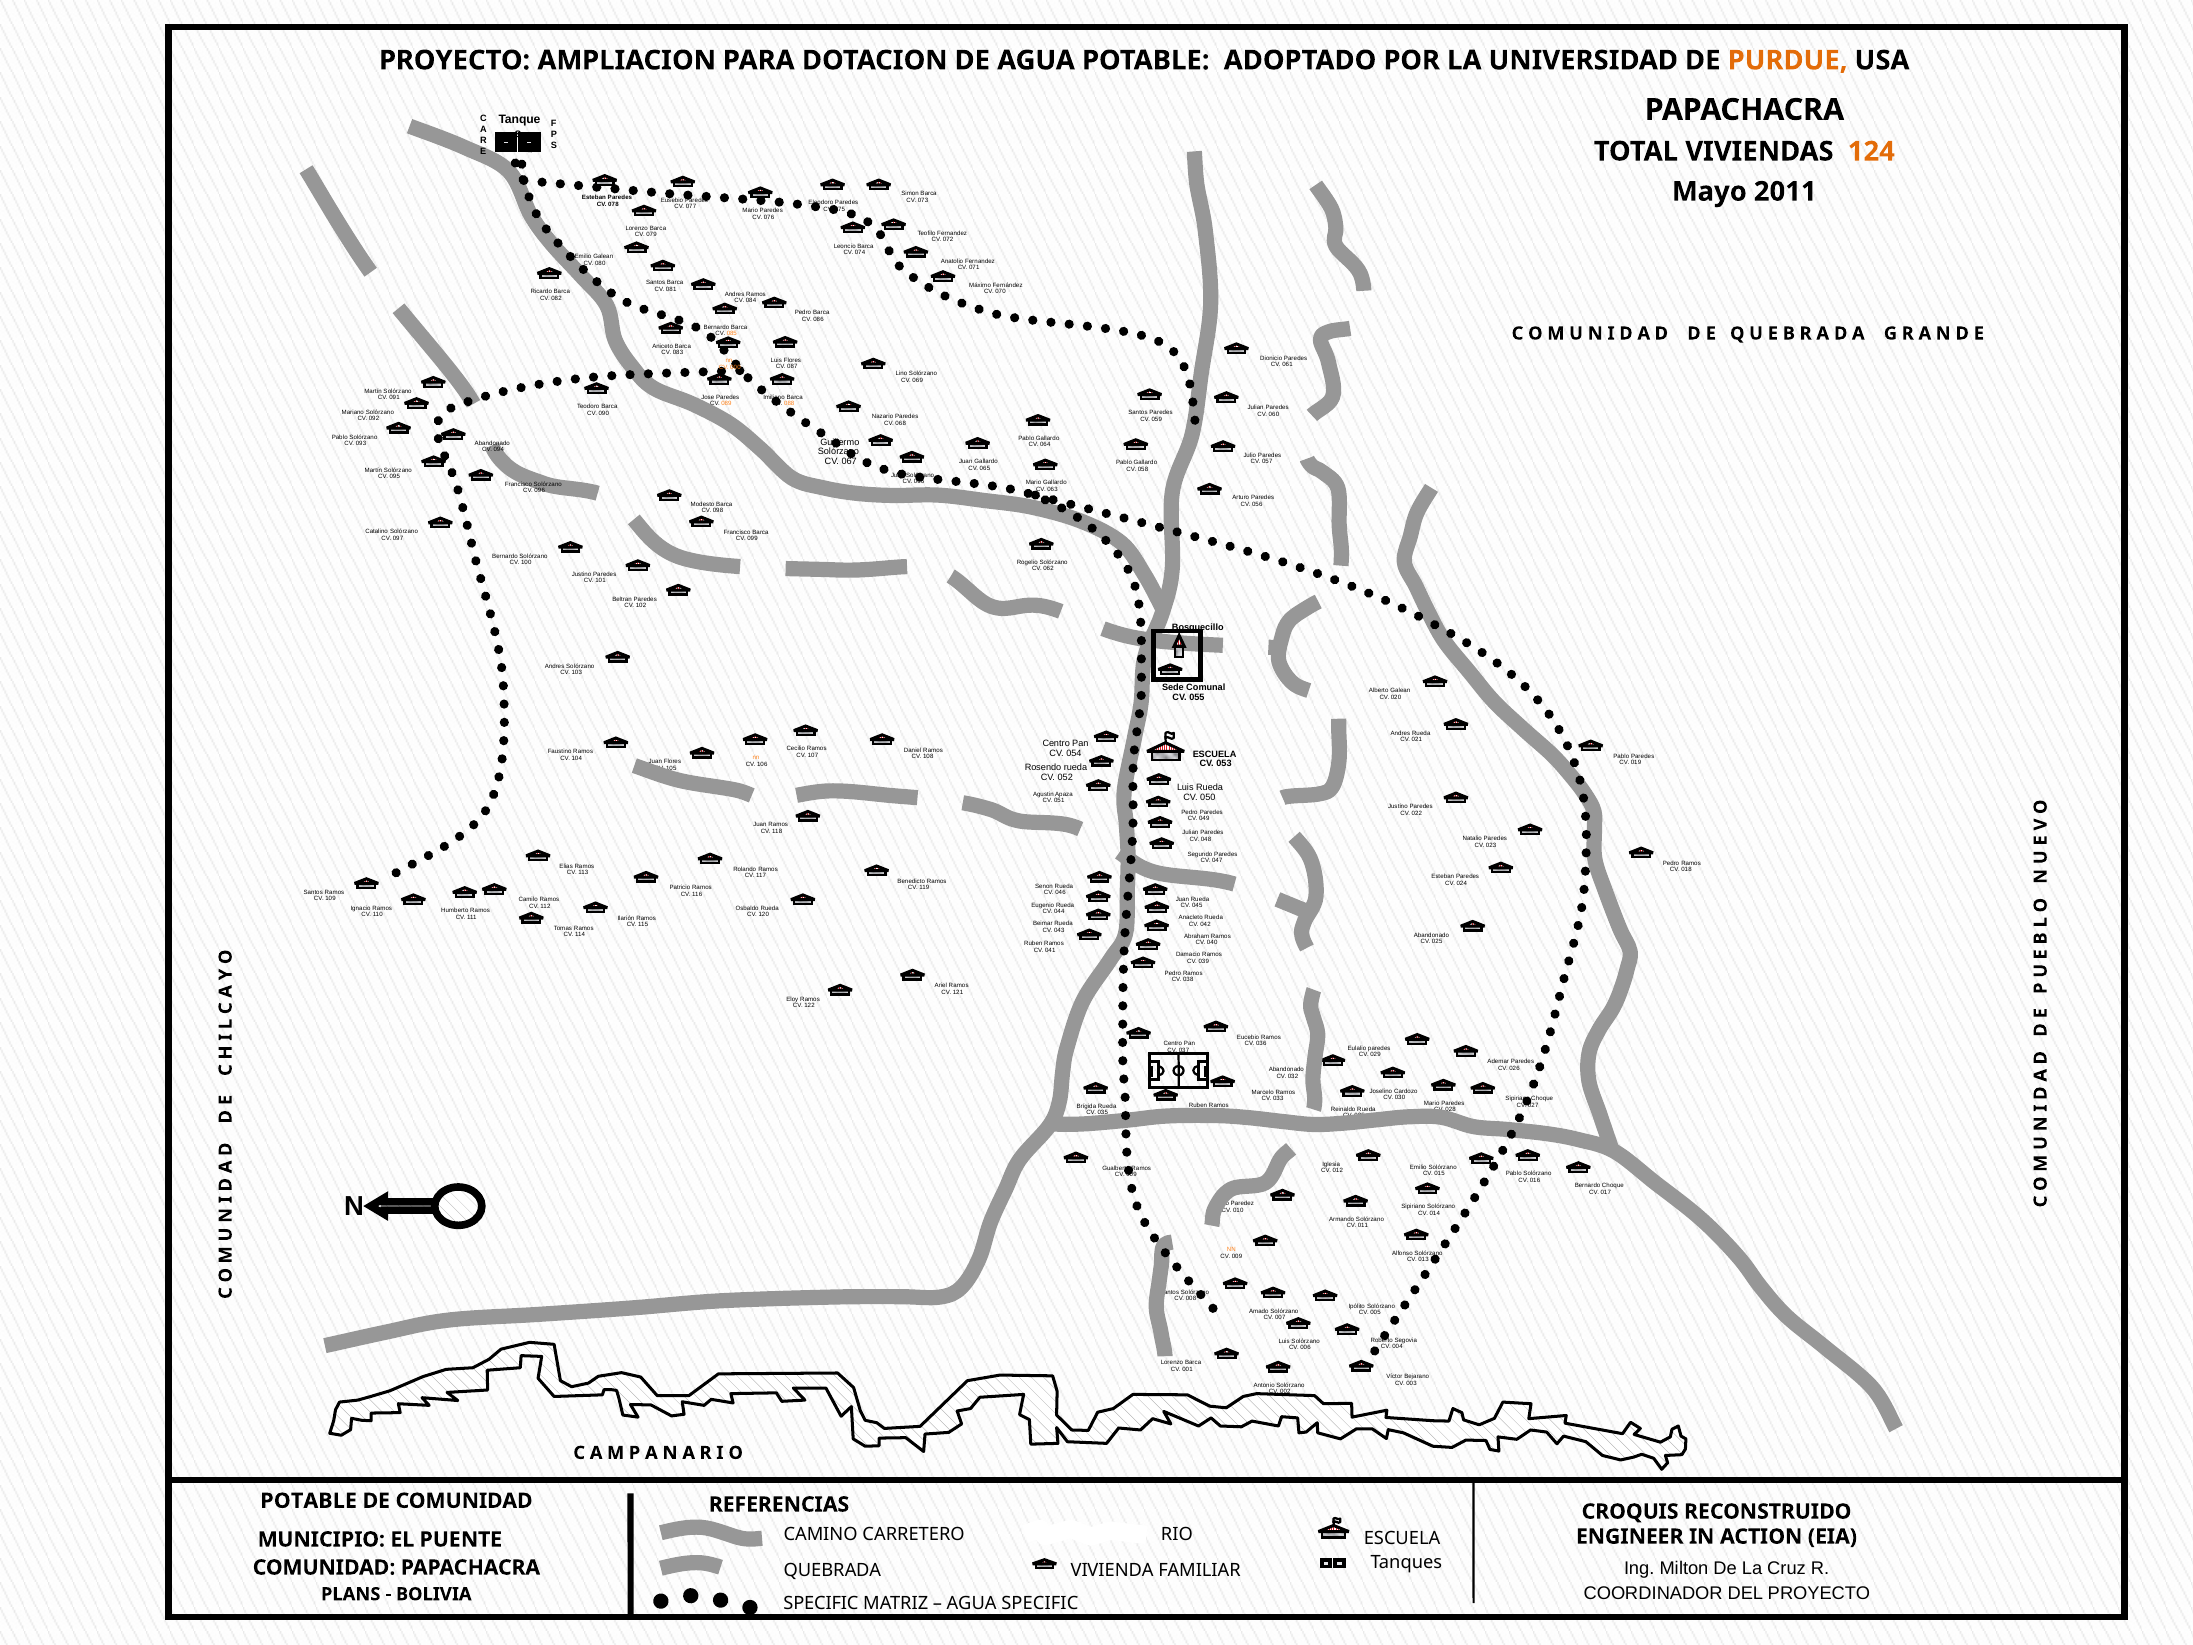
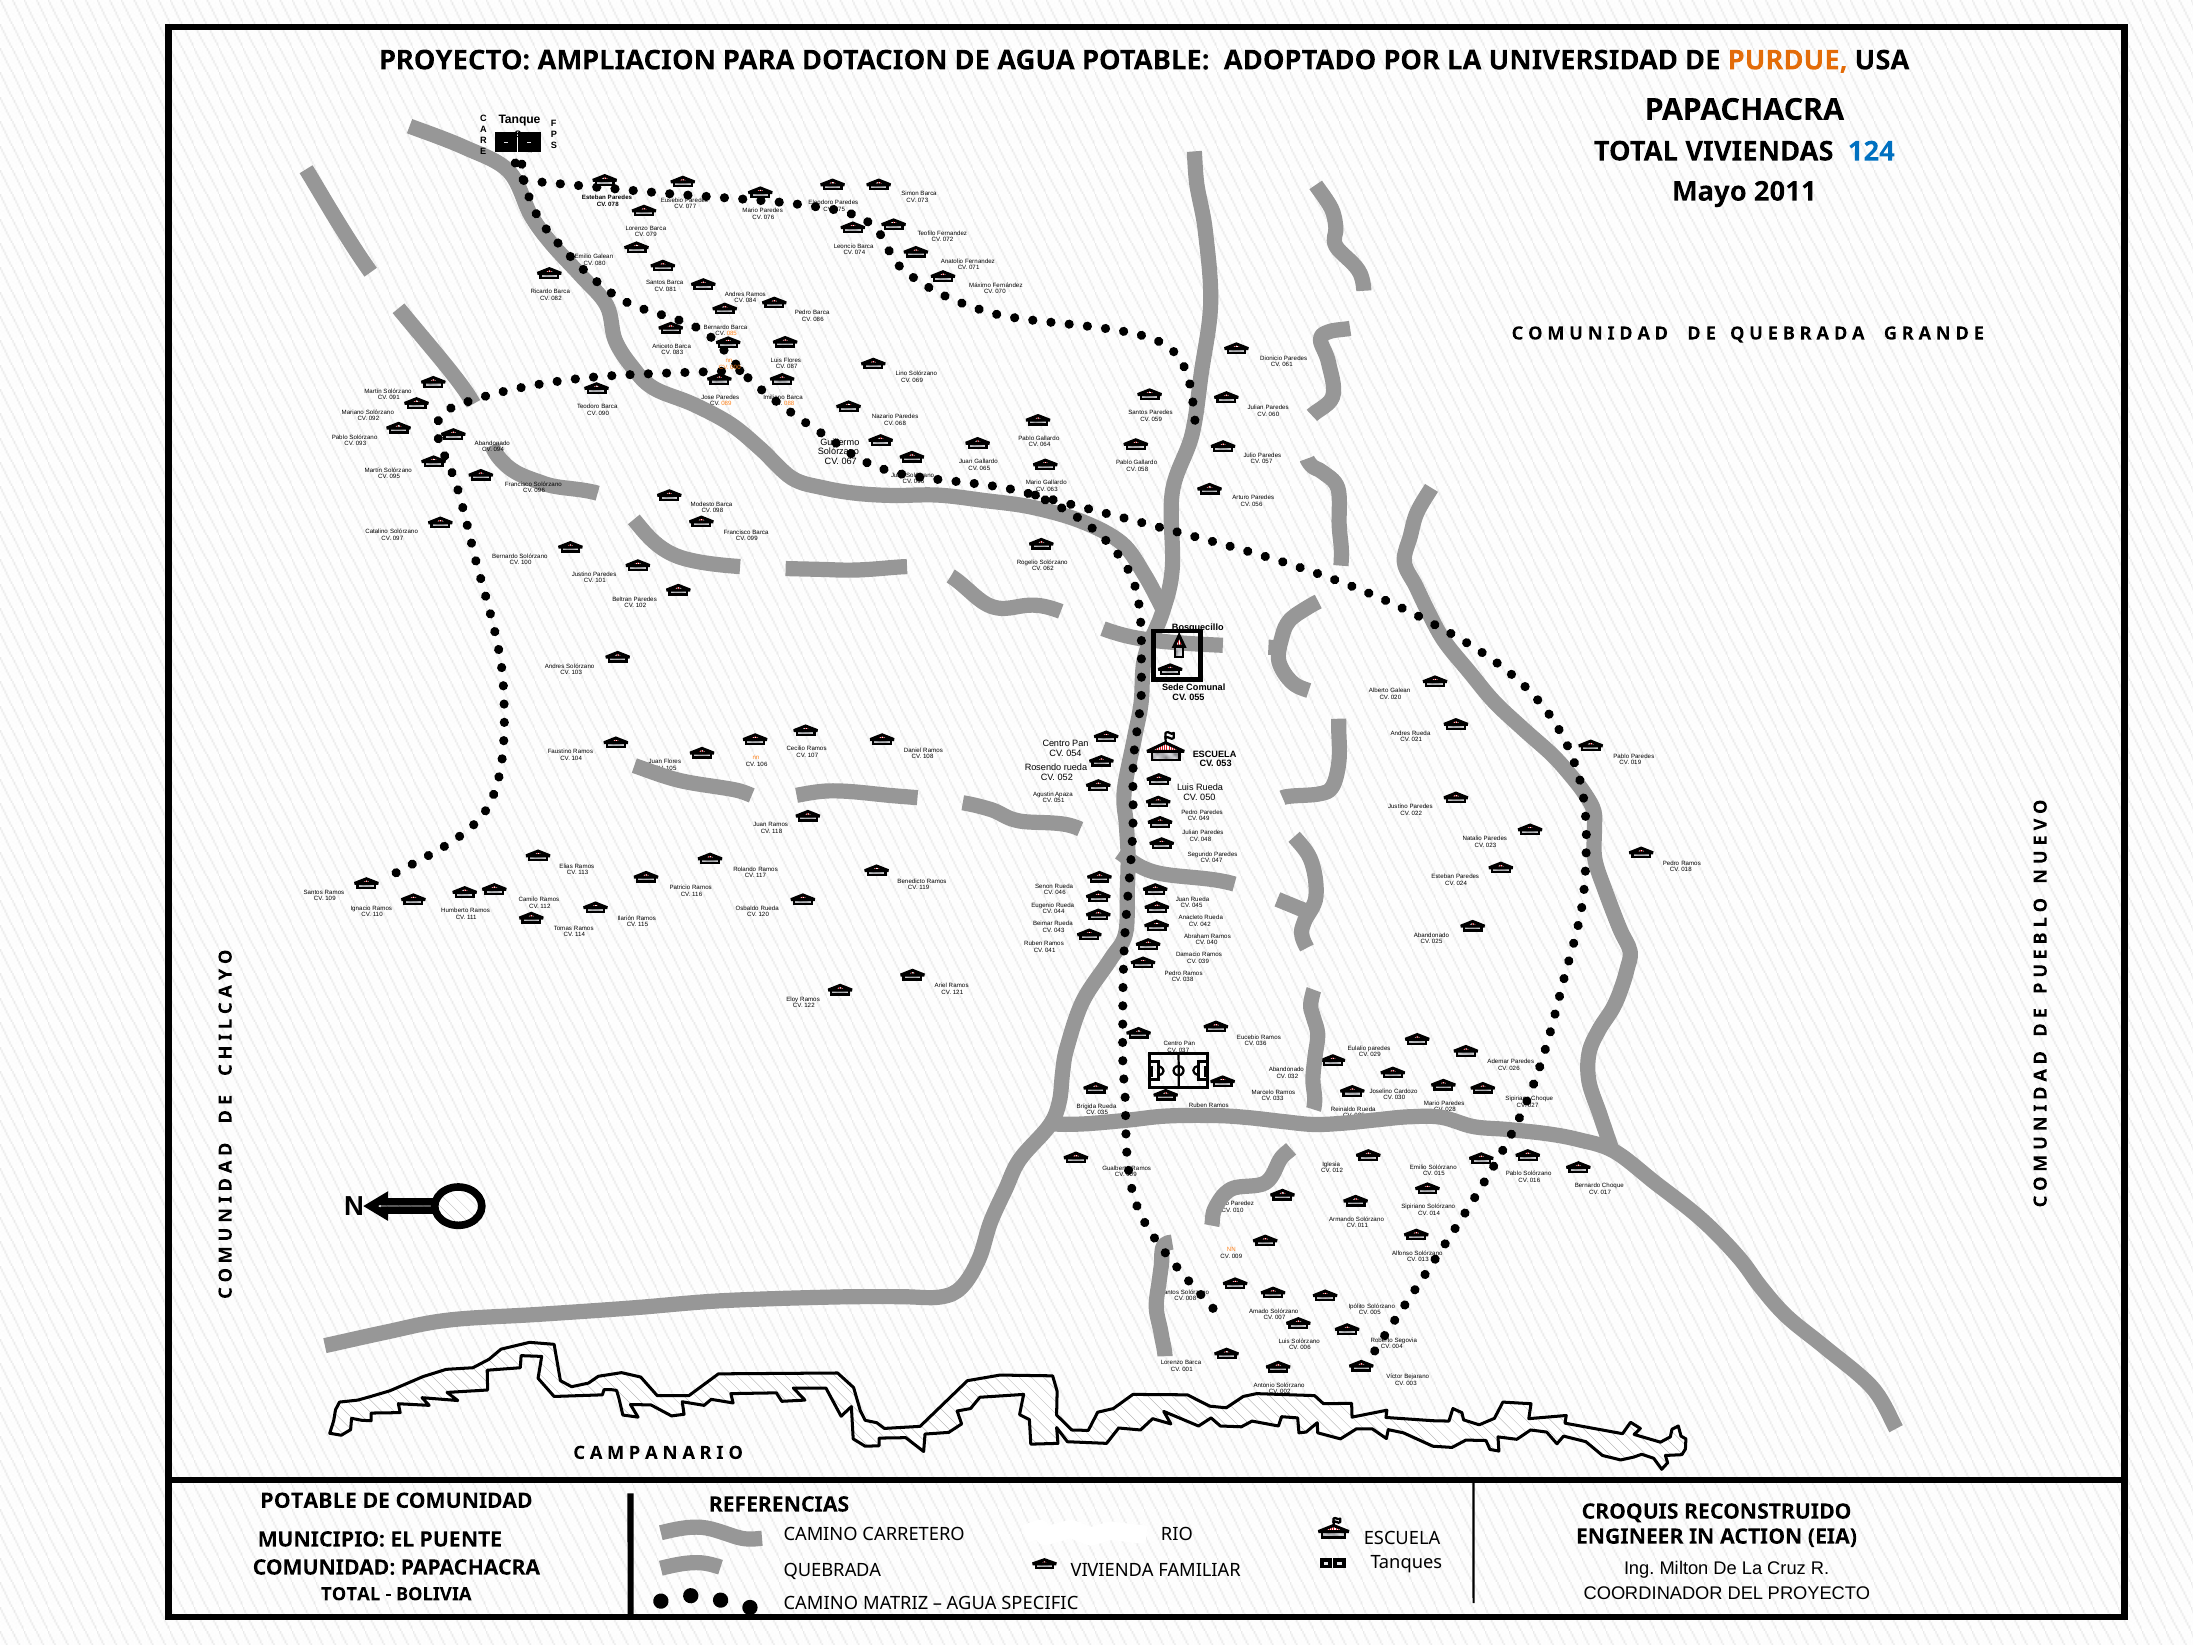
124 colour: orange -> blue
PLANS at (351, 1594): PLANS -> TOTAL
SPECIFIC at (821, 1603): SPECIFIC -> CAMINO
